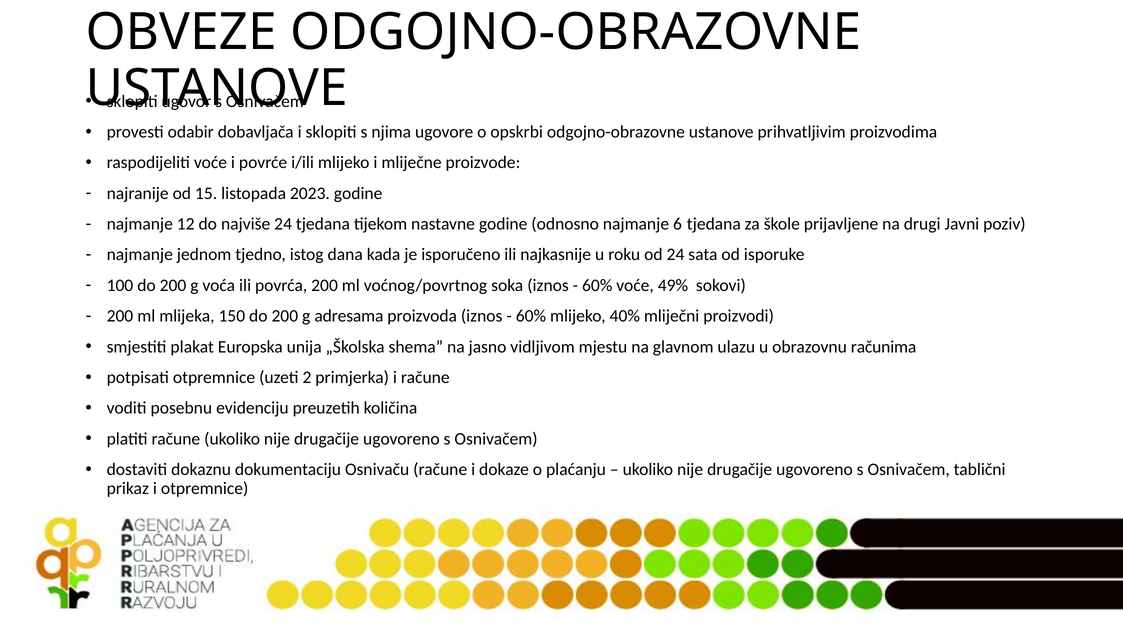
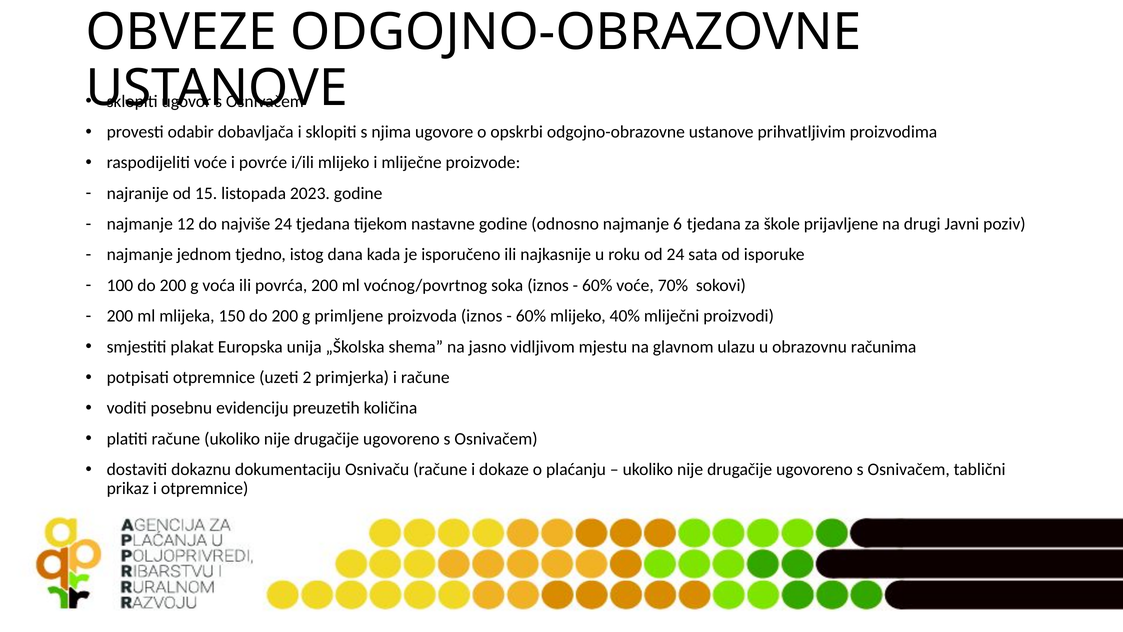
49%: 49% -> 70%
adresama: adresama -> primljene
